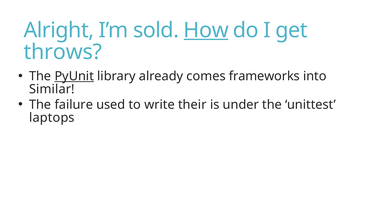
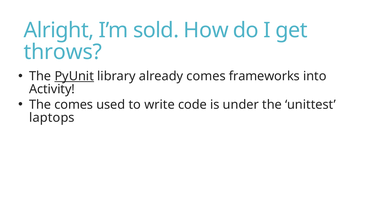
How underline: present -> none
Similar: Similar -> Activity
The failure: failure -> comes
their: their -> code
